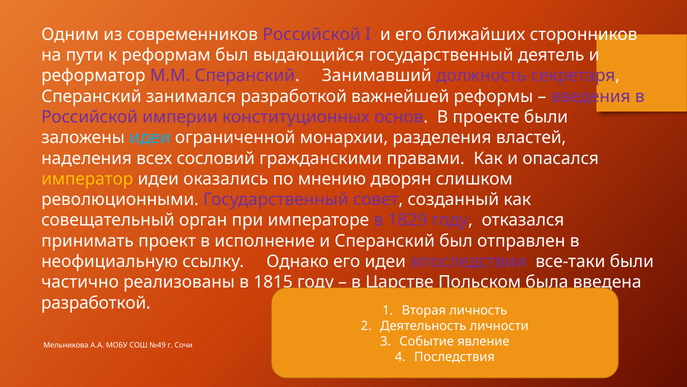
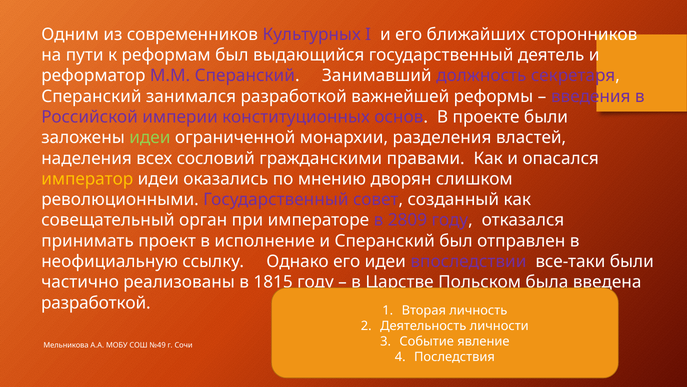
современников Российской: Российской -> Культурных
идеи at (150, 138) colour: light blue -> light green
1829: 1829 -> 2809
